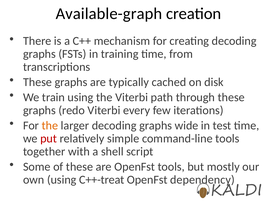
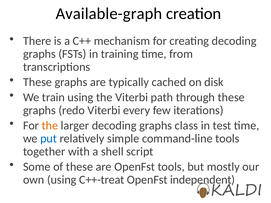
wide: wide -> class
put colour: red -> blue
dependency: dependency -> independent
